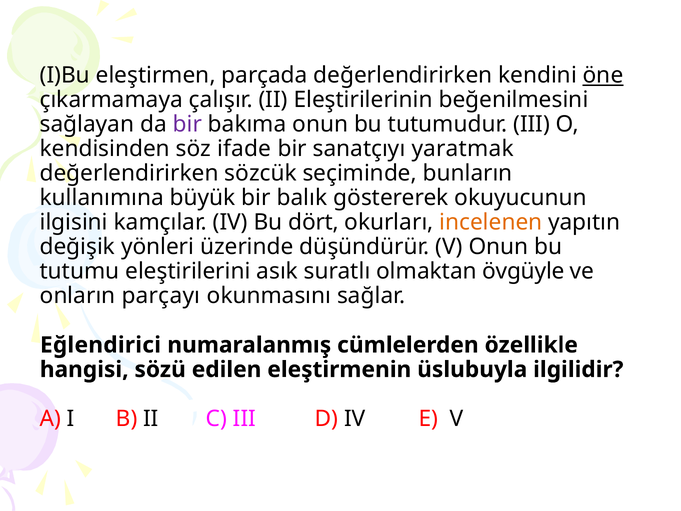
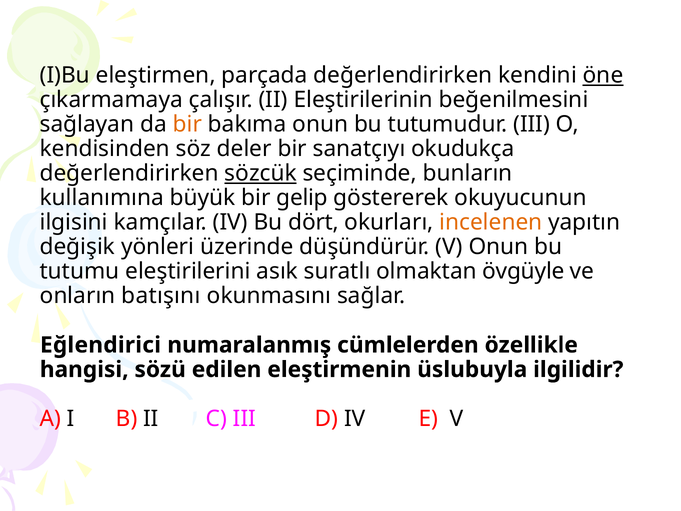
bir at (187, 124) colour: purple -> orange
ifade: ifade -> deler
yaratmak: yaratmak -> okudukça
sözcük underline: none -> present
balık: balık -> gelip
parçayı: parçayı -> batışını
